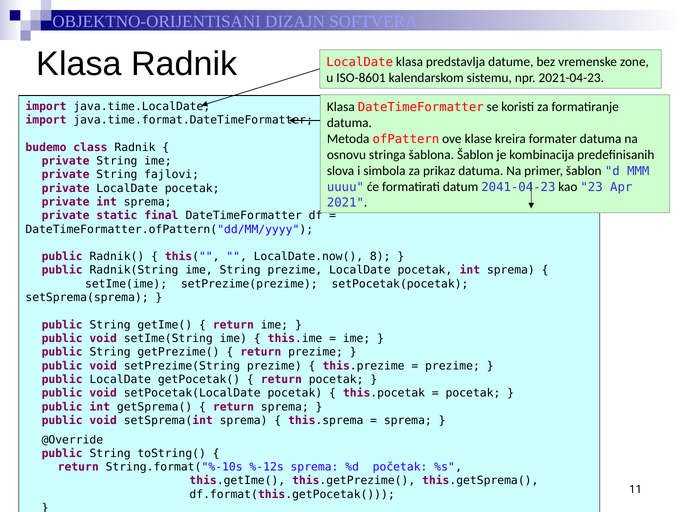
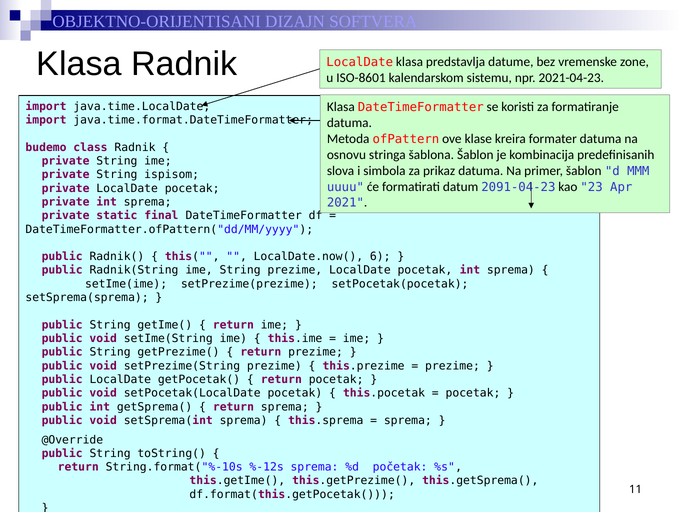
fajlovi: fajlovi -> ispisom
2041-04-23: 2041-04-23 -> 2091-04-23
8: 8 -> 6
